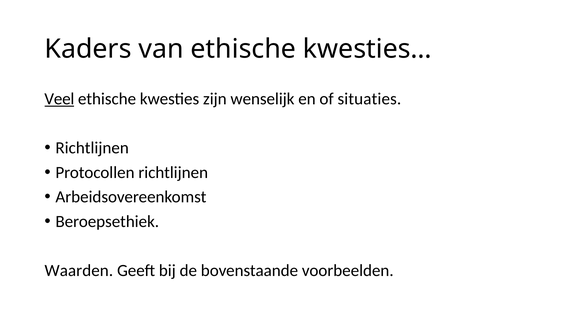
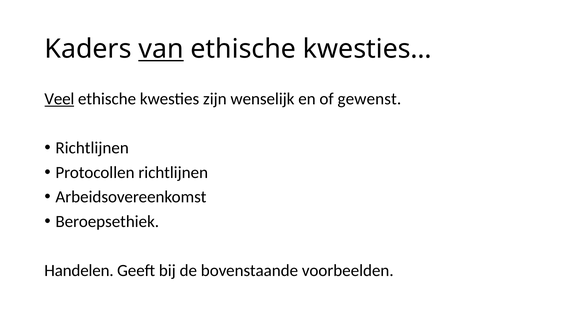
van underline: none -> present
situaties: situaties -> gewenst
Waarden: Waarden -> Handelen
